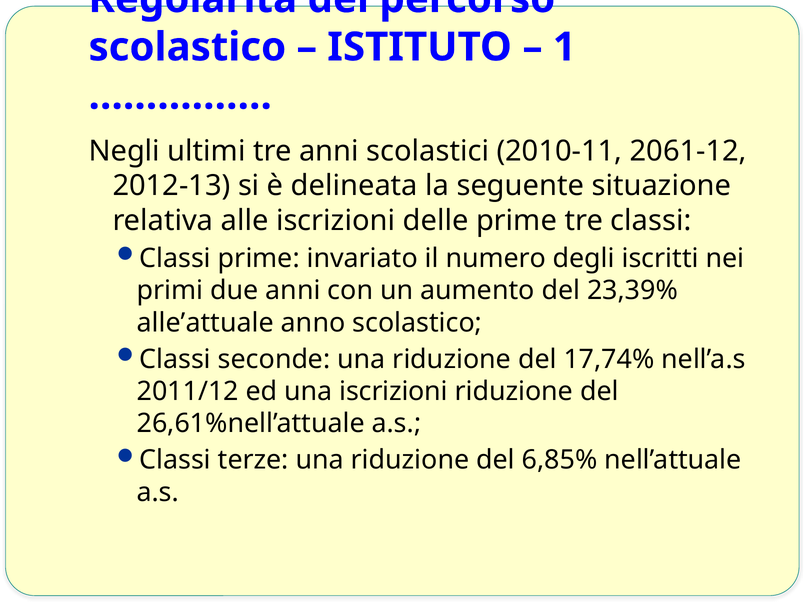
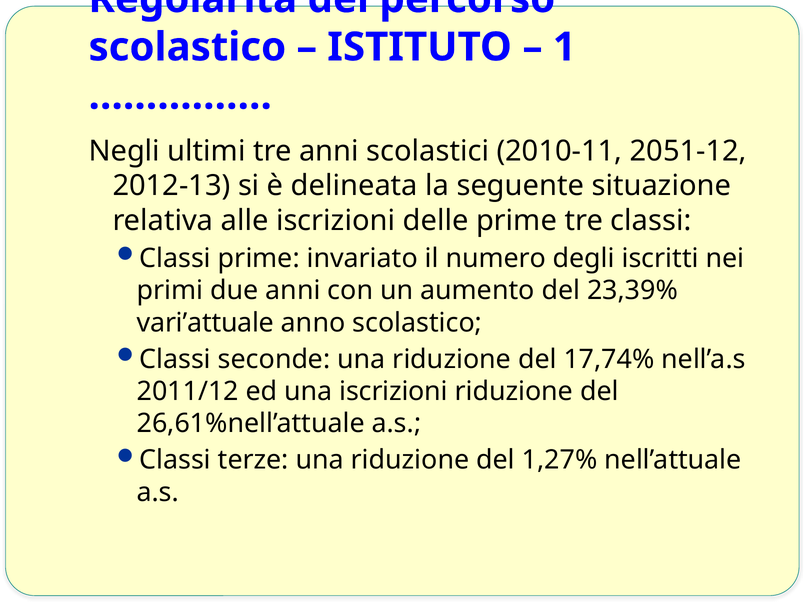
2061-12: 2061-12 -> 2051-12
alle’attuale: alle’attuale -> vari’attuale
6,85%: 6,85% -> 1,27%
